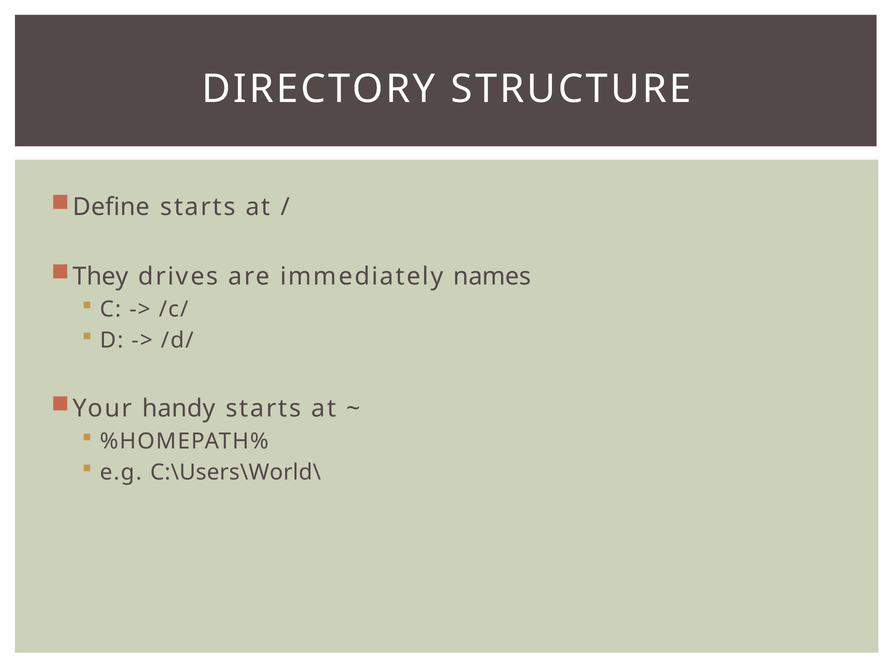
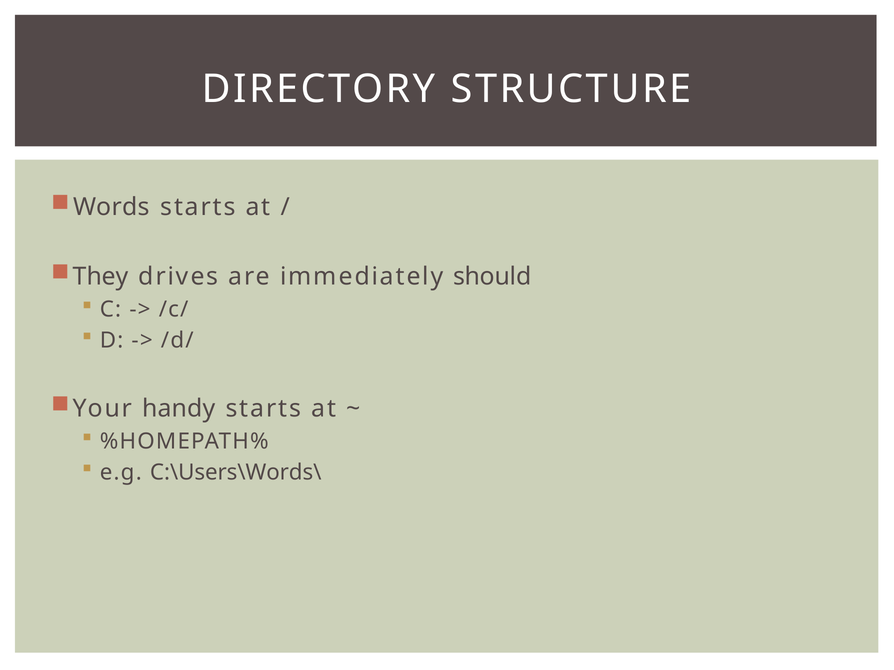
Define: Define -> Words
names: names -> should
C:\Users\World\: C:\Users\World\ -> C:\Users\Words\
